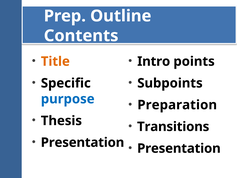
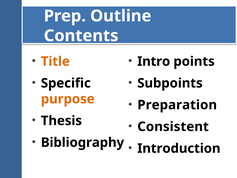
purpose colour: blue -> orange
Transitions: Transitions -> Consistent
Presentation at (83, 142): Presentation -> Bibliography
Presentation at (179, 148): Presentation -> Introduction
